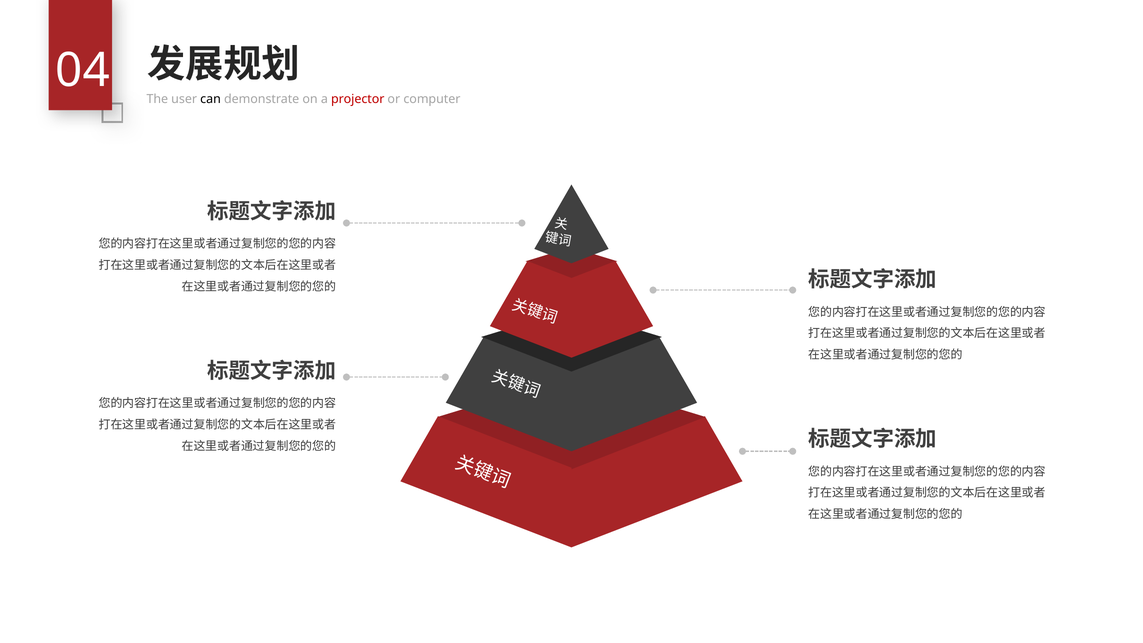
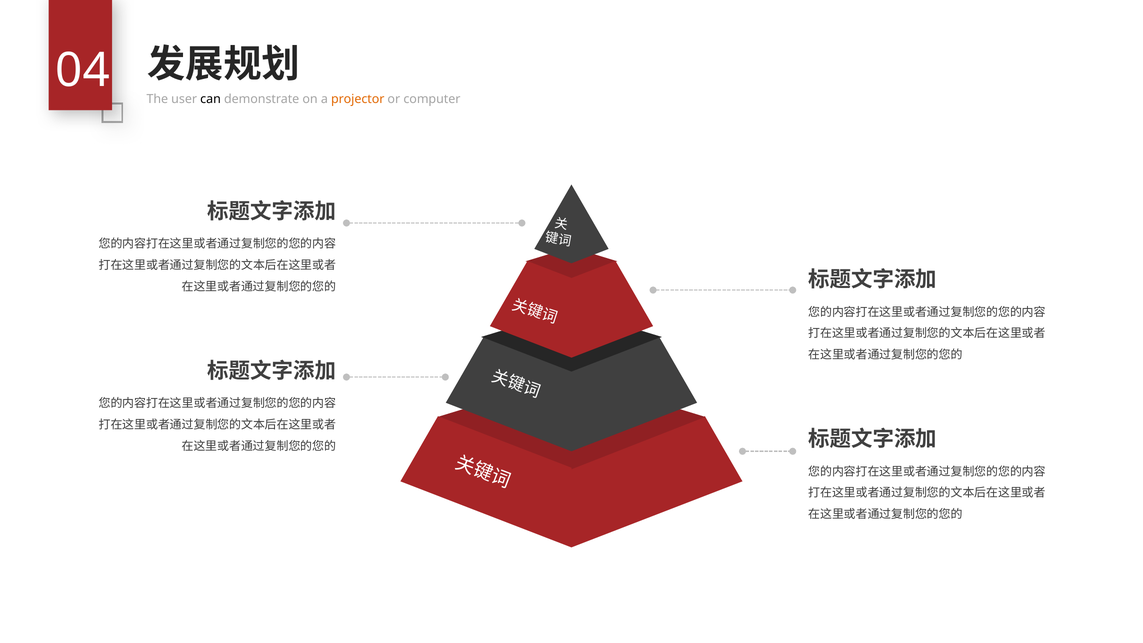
projector colour: red -> orange
